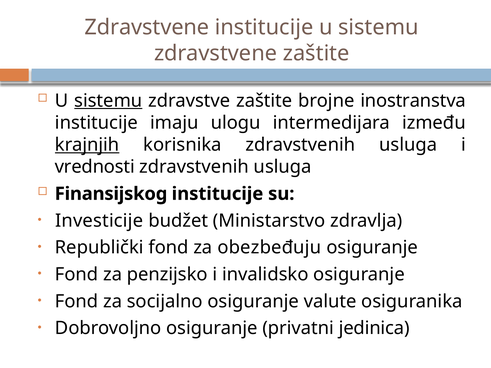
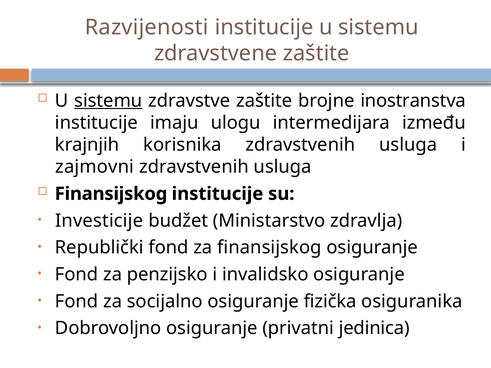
Zdravstvene at (147, 27): Zdravstvene -> Razvijenosti
krajnjih underline: present -> none
vrednosti: vrednosti -> zajmovni
za obezbeđuju: obezbeđuju -> finansijskog
valute: valute -> fizička
